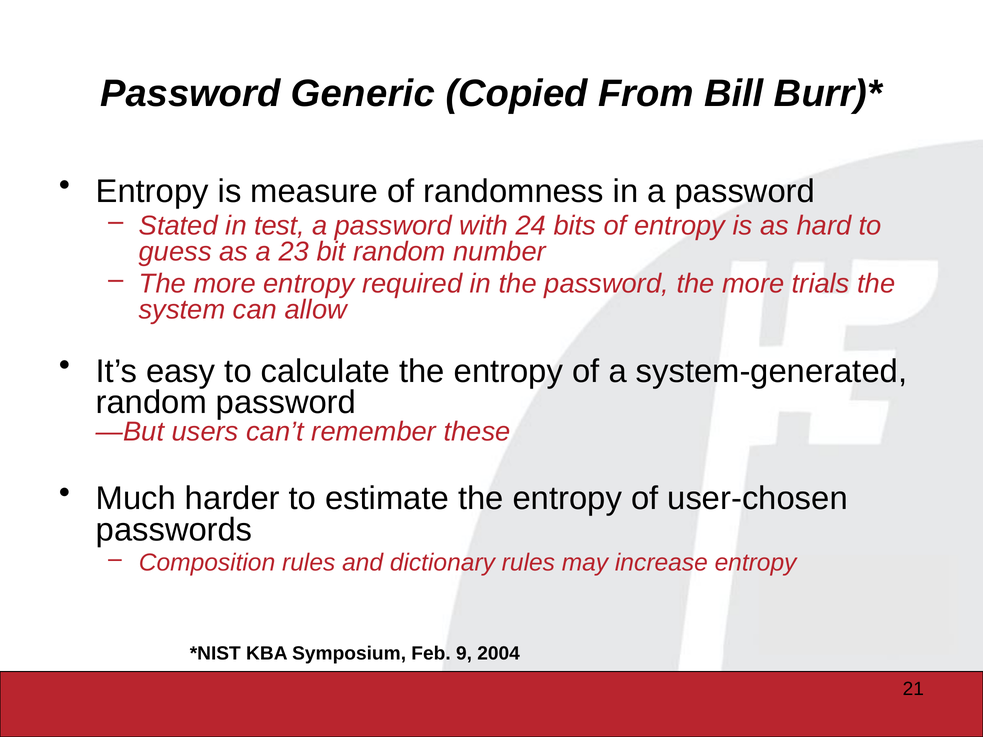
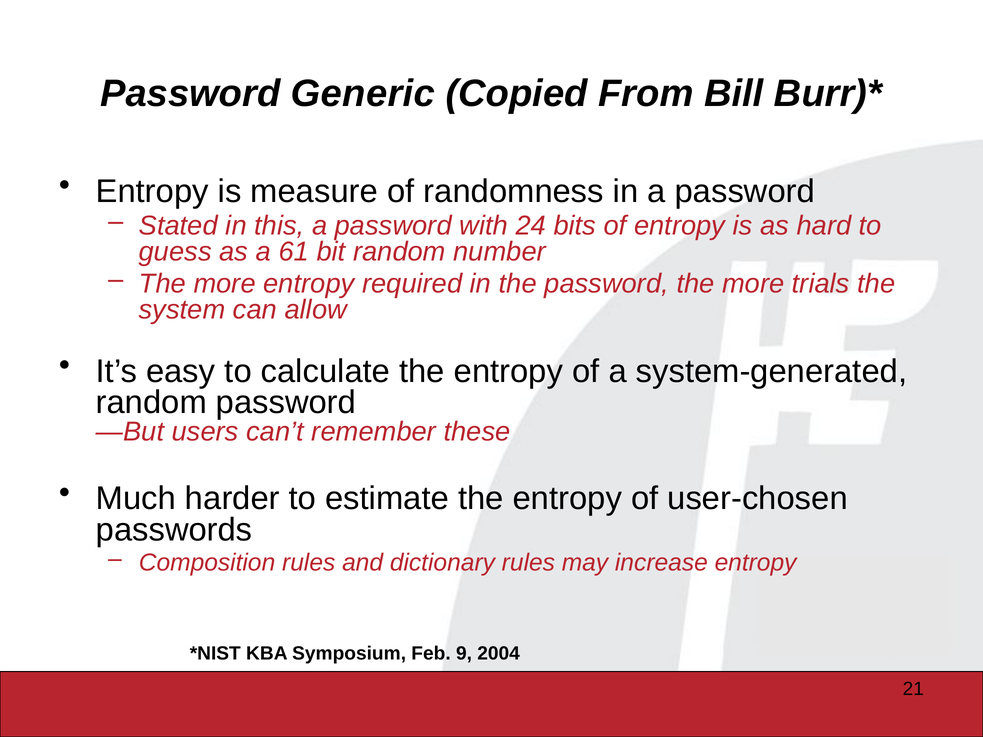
test: test -> this
23: 23 -> 61
